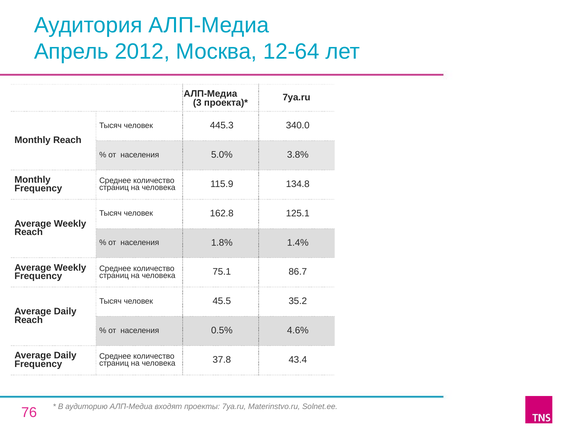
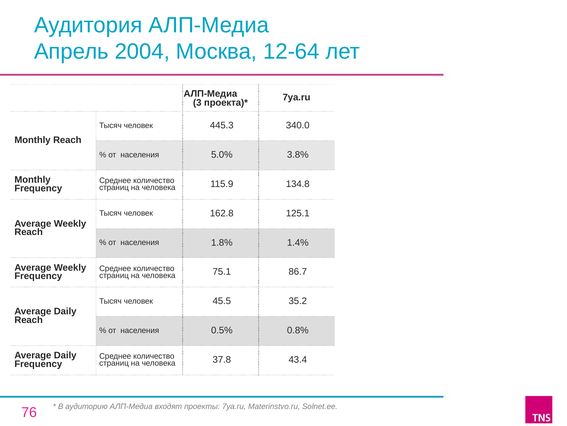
2012: 2012 -> 2004
4.6%: 4.6% -> 0.8%
